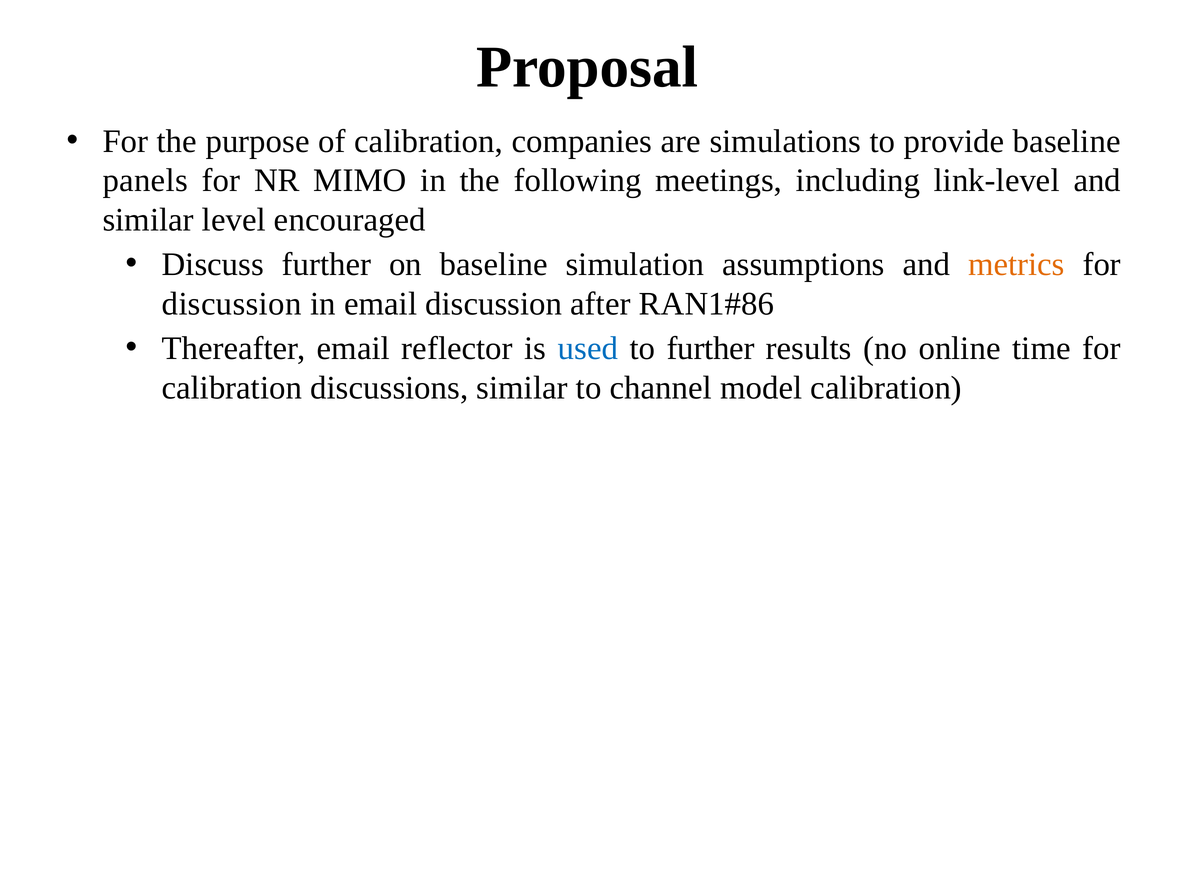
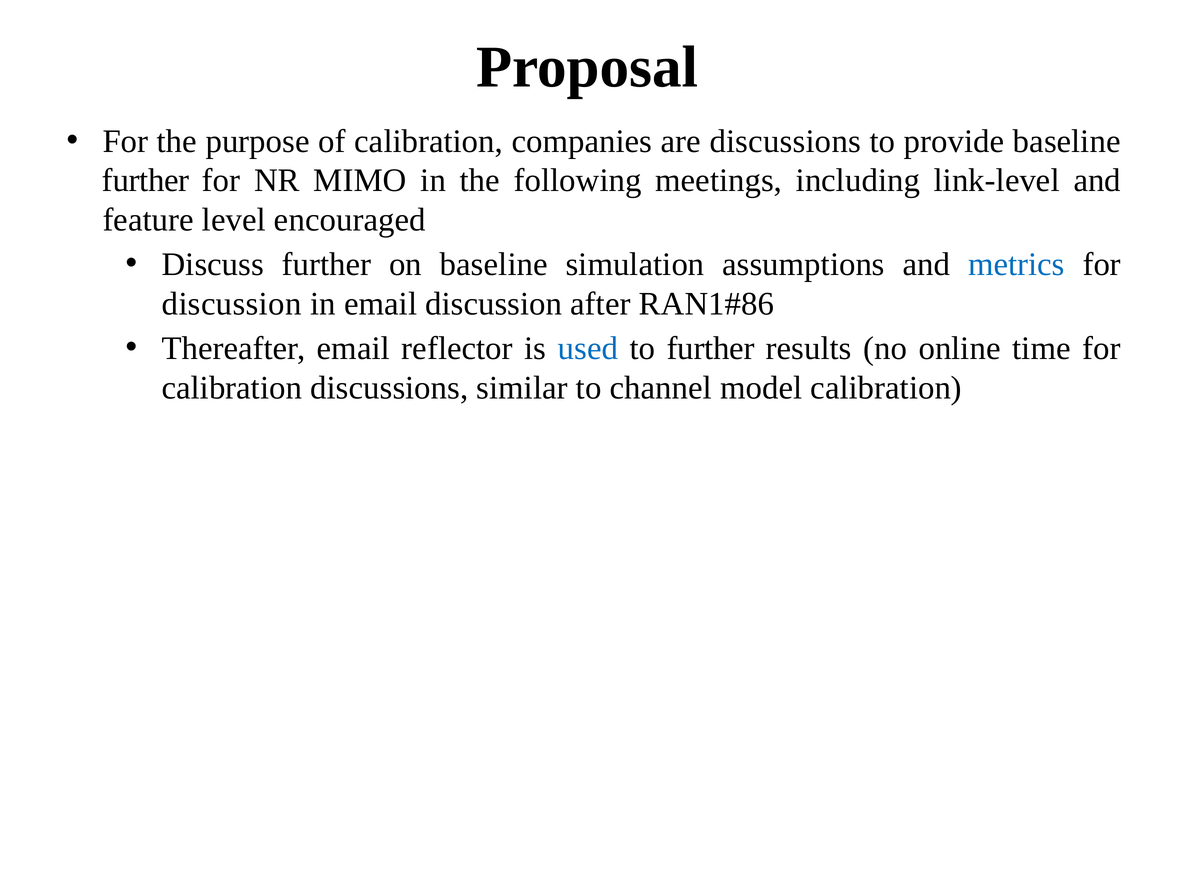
are simulations: simulations -> discussions
panels at (145, 181): panels -> further
similar at (148, 220): similar -> feature
metrics colour: orange -> blue
